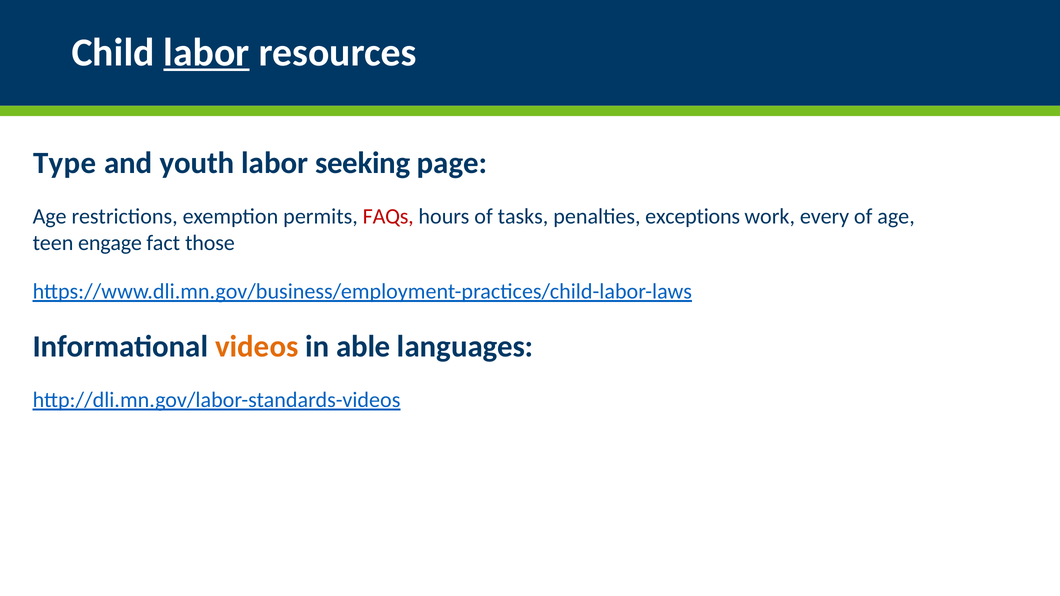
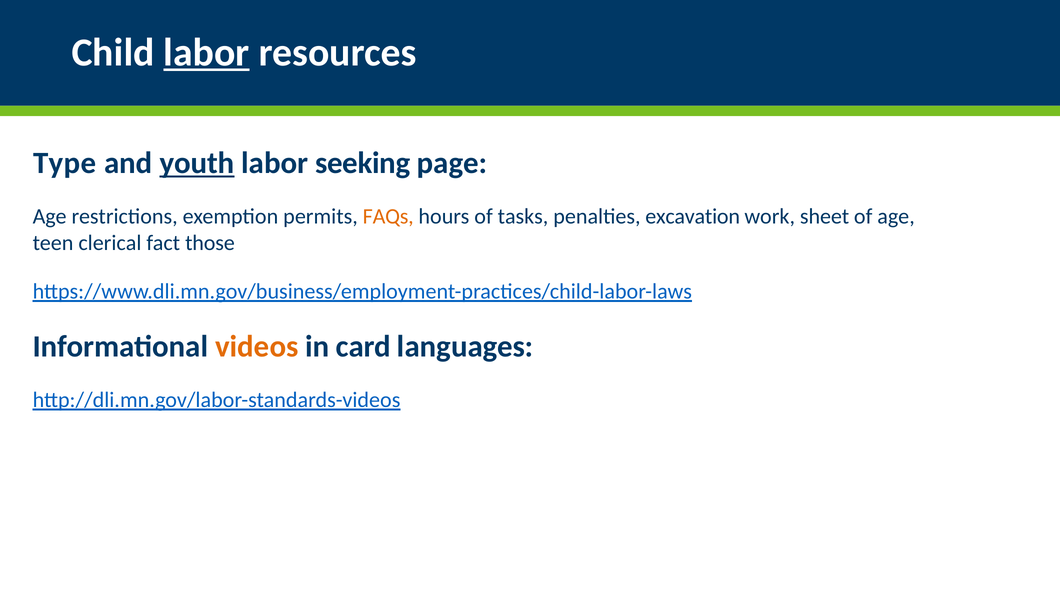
youth underline: none -> present
FAQs colour: red -> orange
exceptions: exceptions -> excavation
every: every -> sheet
engage: engage -> clerical
able: able -> card
